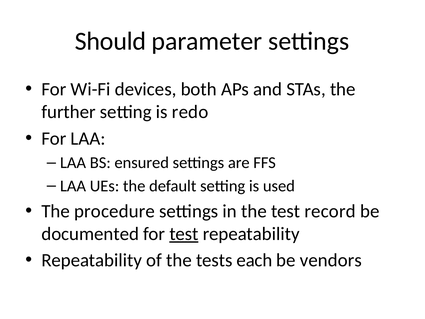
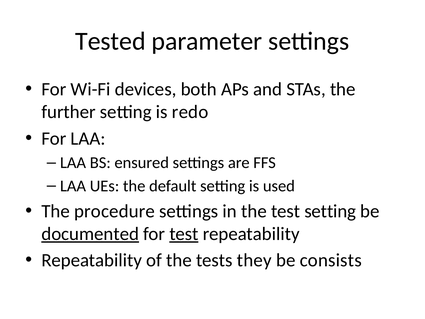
Should: Should -> Tested
test record: record -> setting
documented underline: none -> present
each: each -> they
vendors: vendors -> consists
